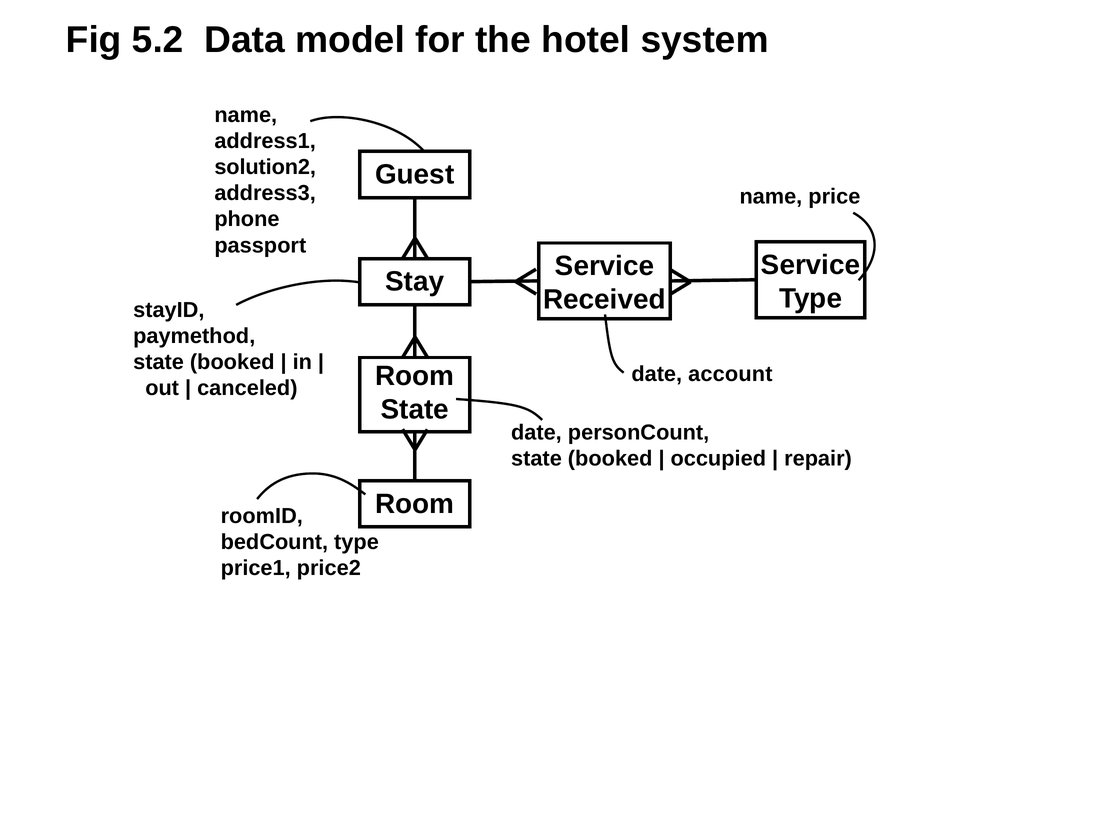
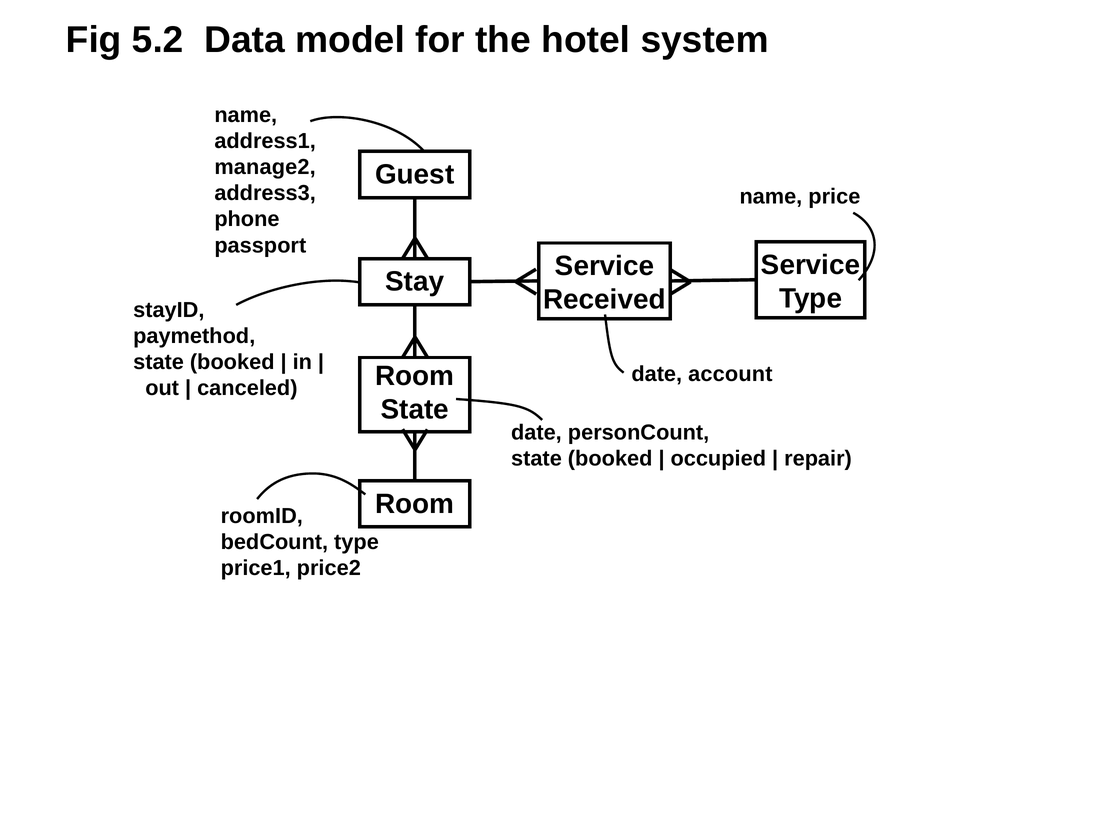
solution2: solution2 -> manage2
